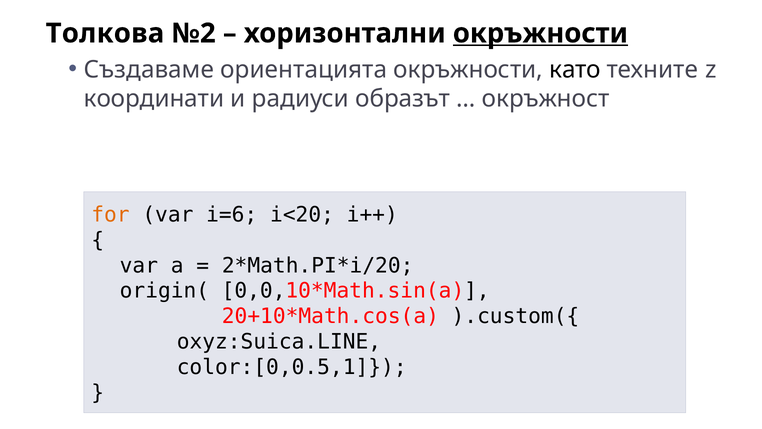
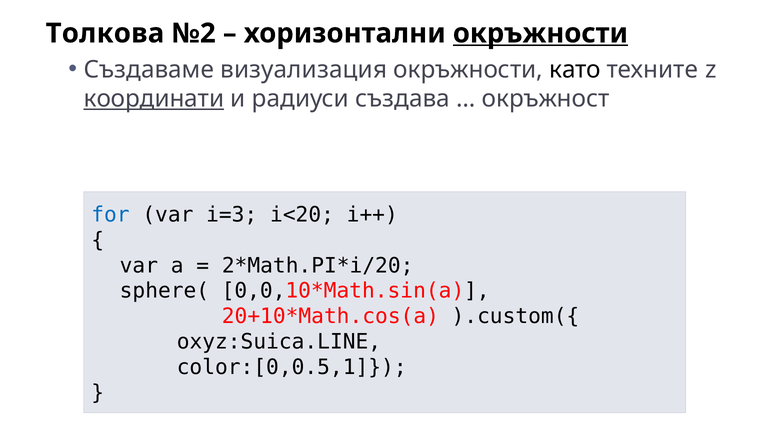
ориентацията: ориентацията -> визуализация
координати underline: none -> present
образът: образът -> създава
for colour: orange -> blue
i=6: i=6 -> i=3
origin(: origin( -> sphere(
